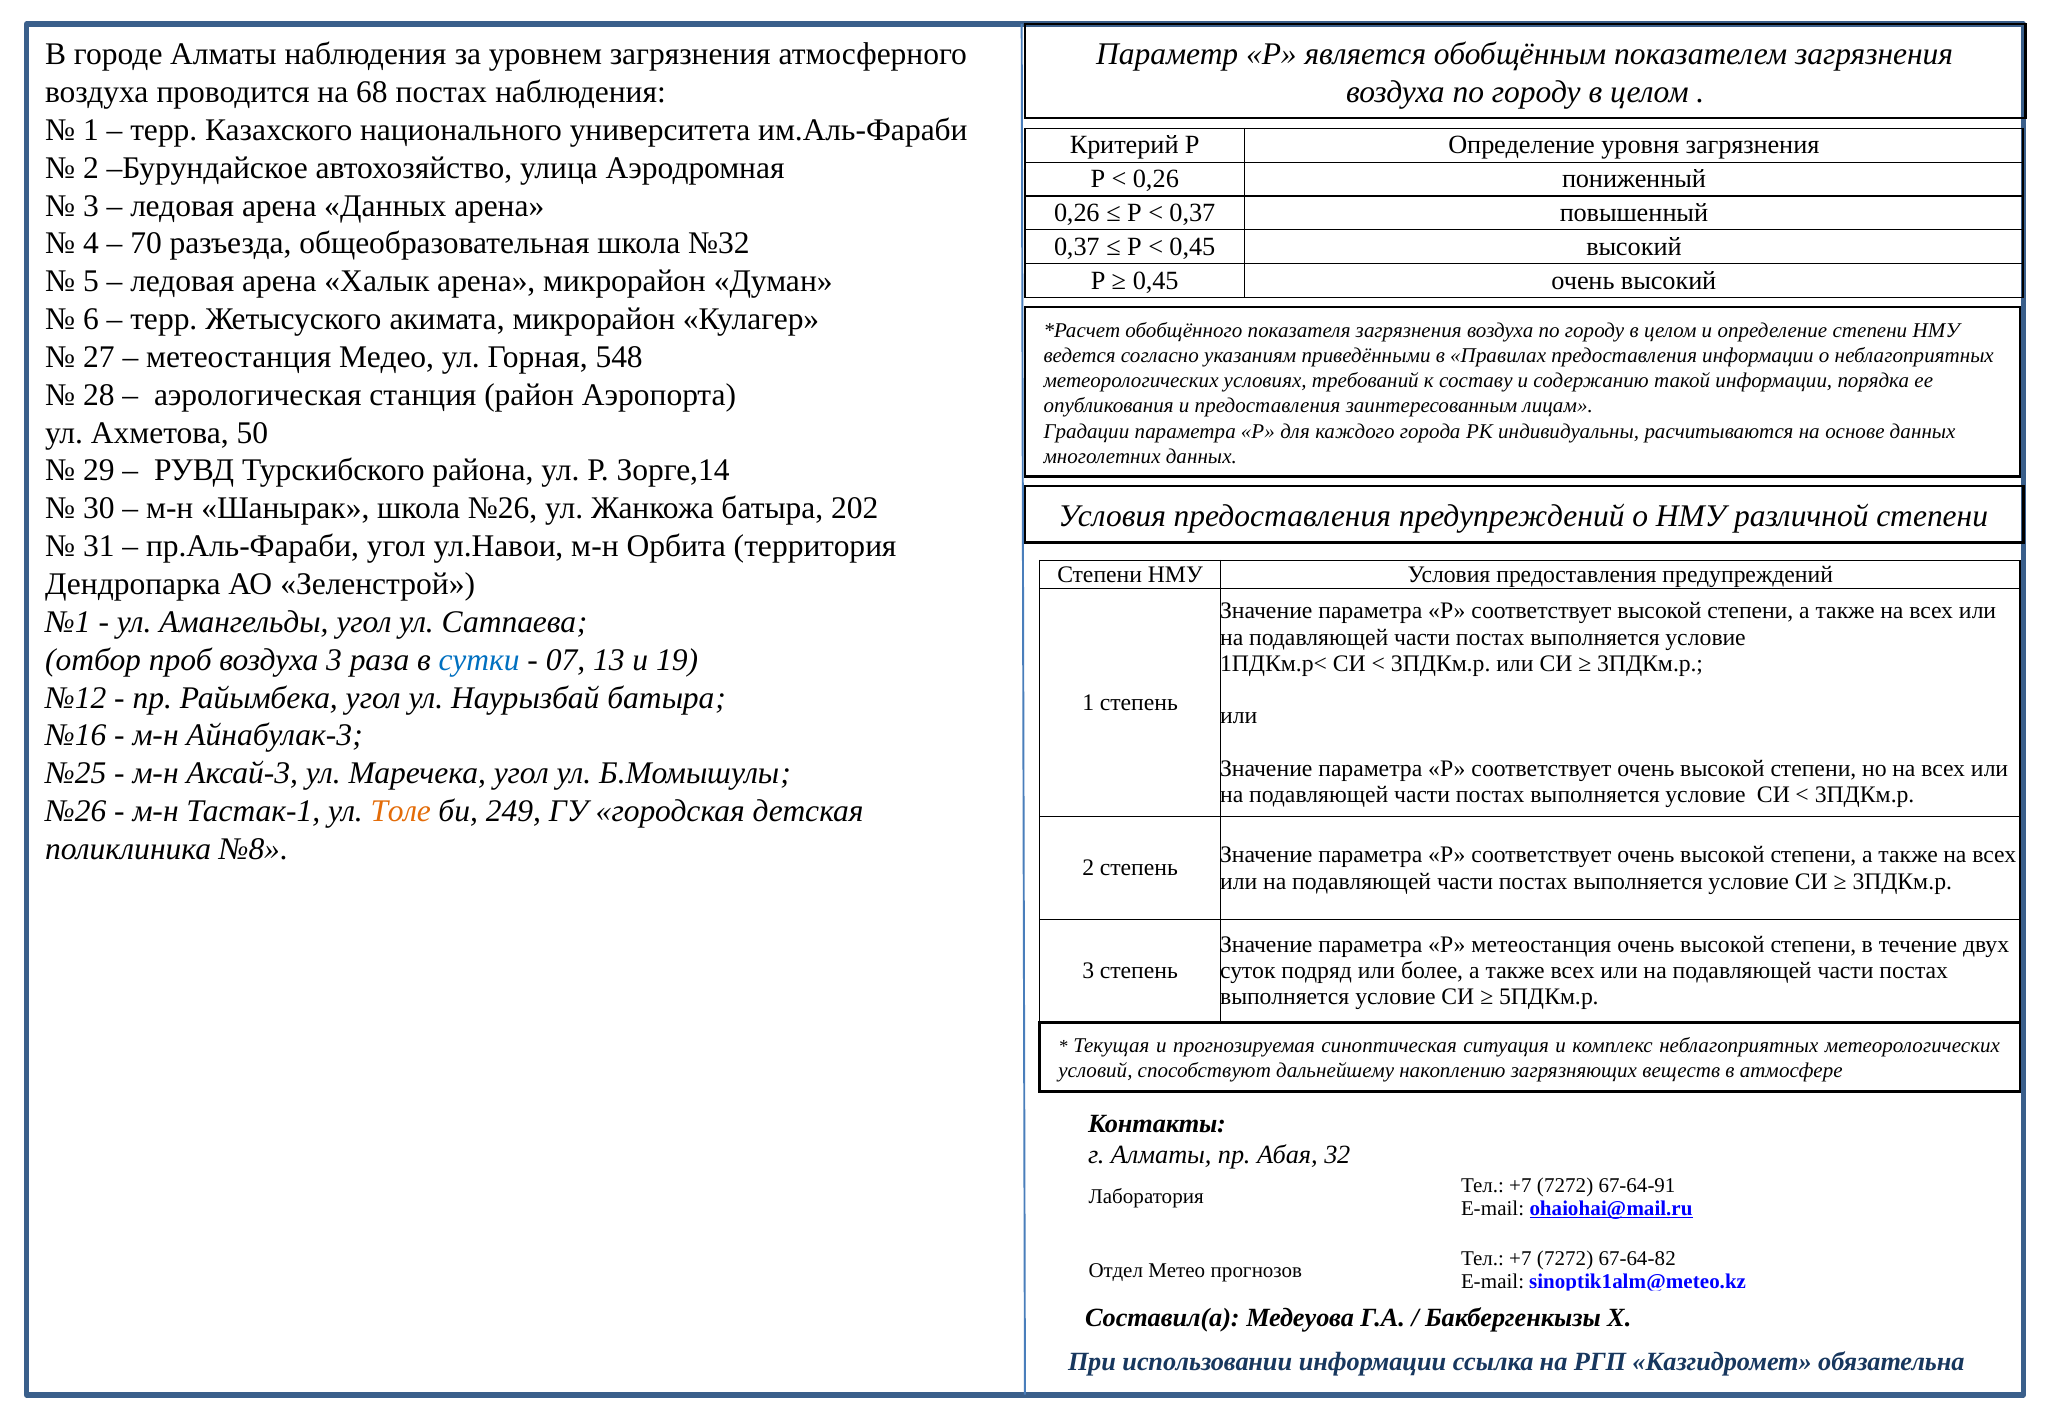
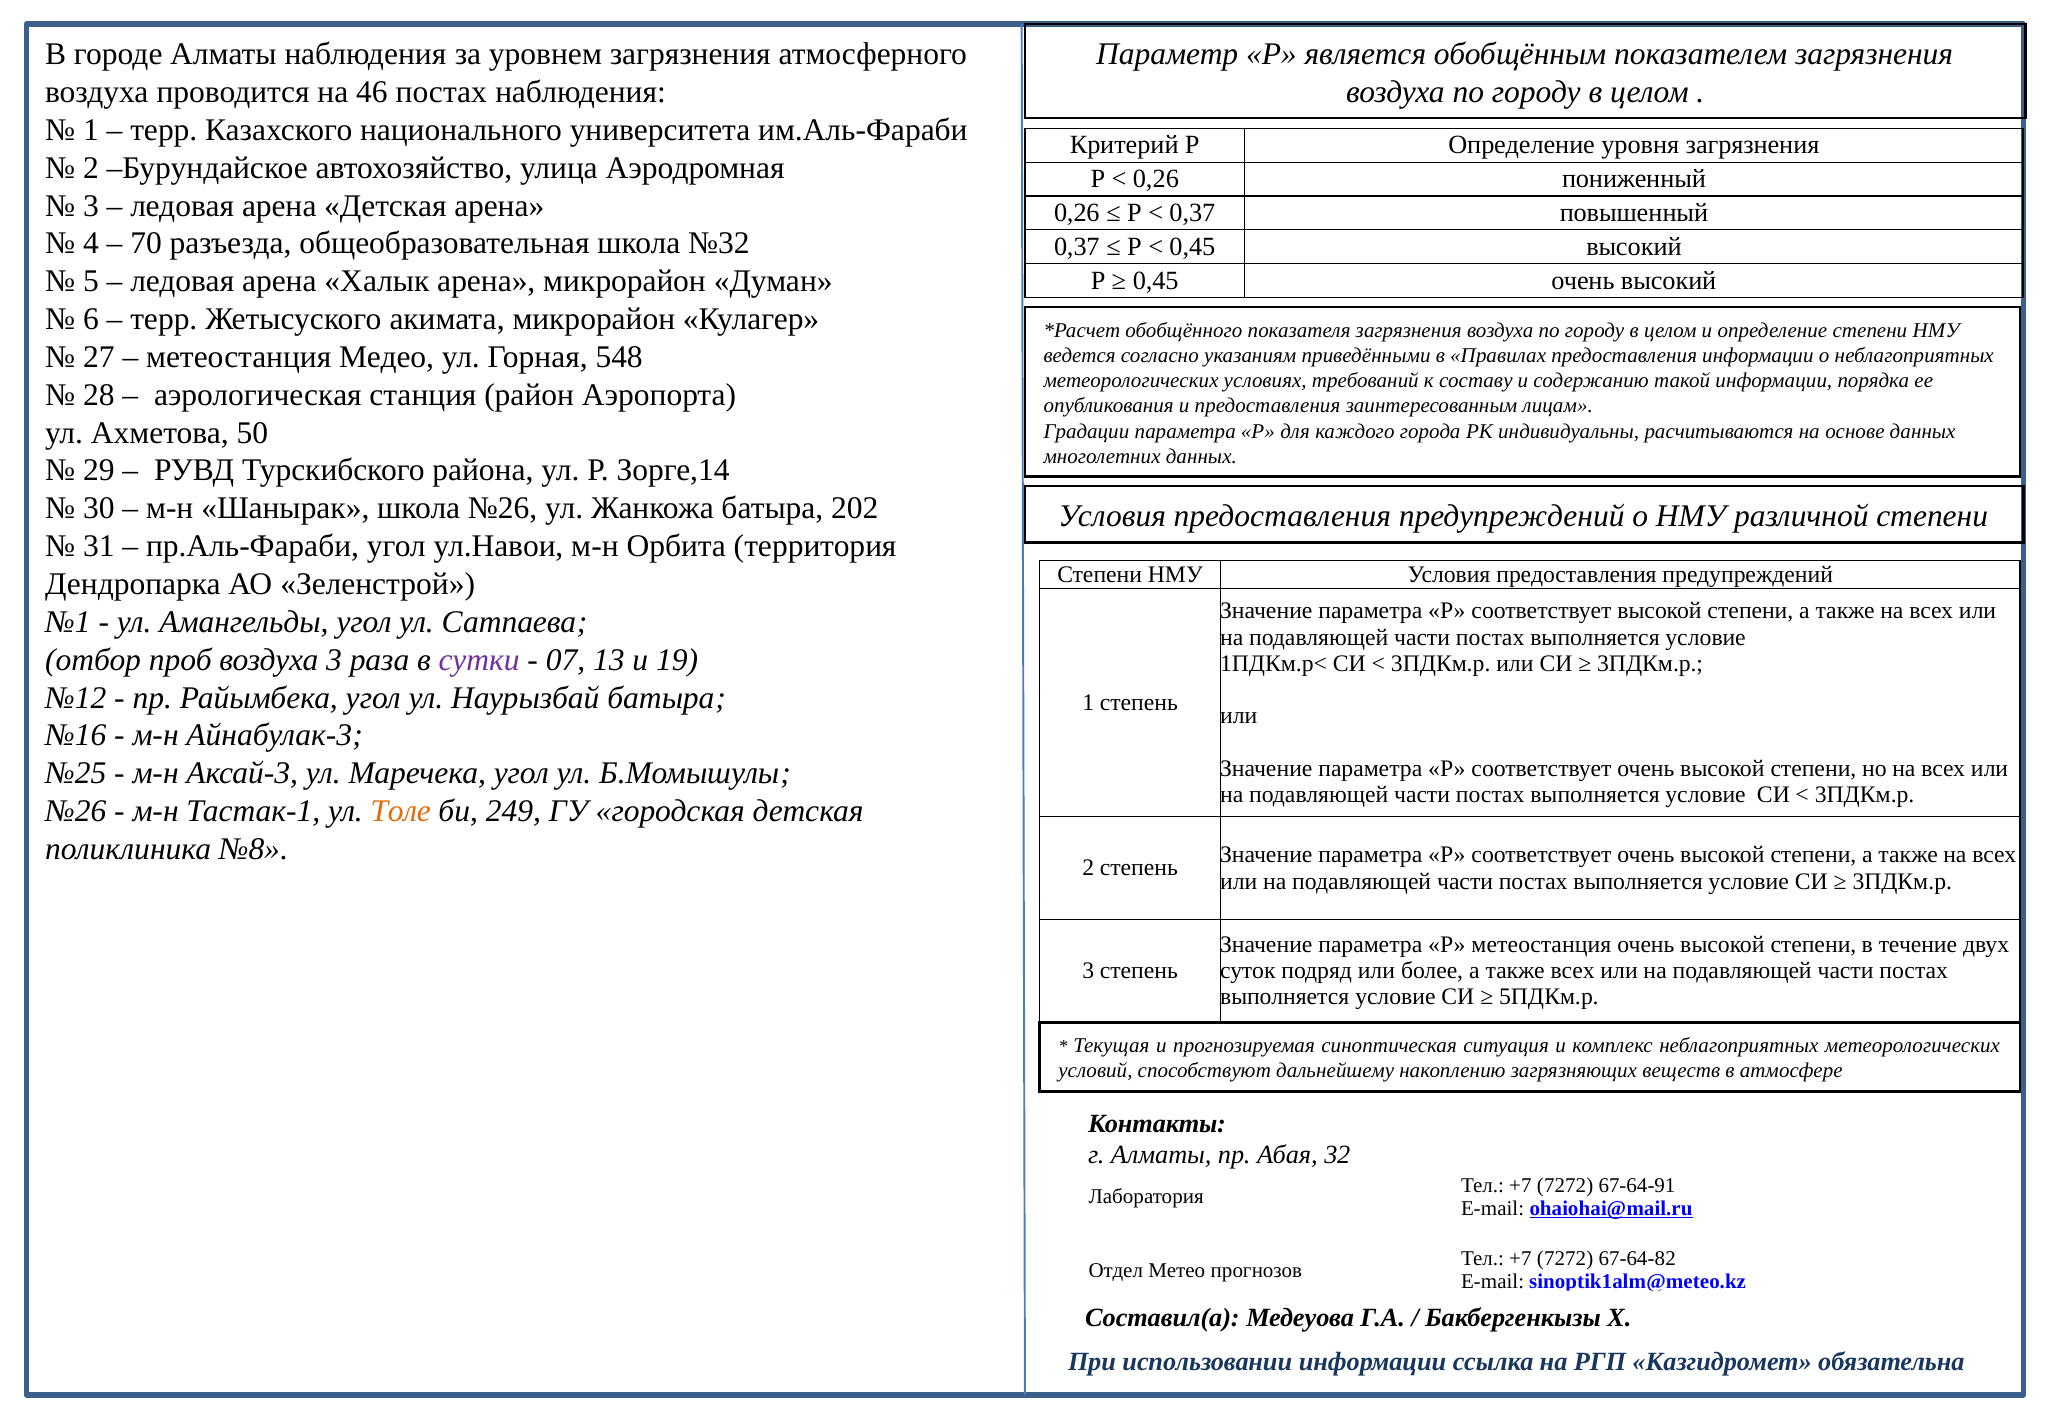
68: 68 -> 46
арена Данных: Данных -> Детская
сутки colour: blue -> purple
